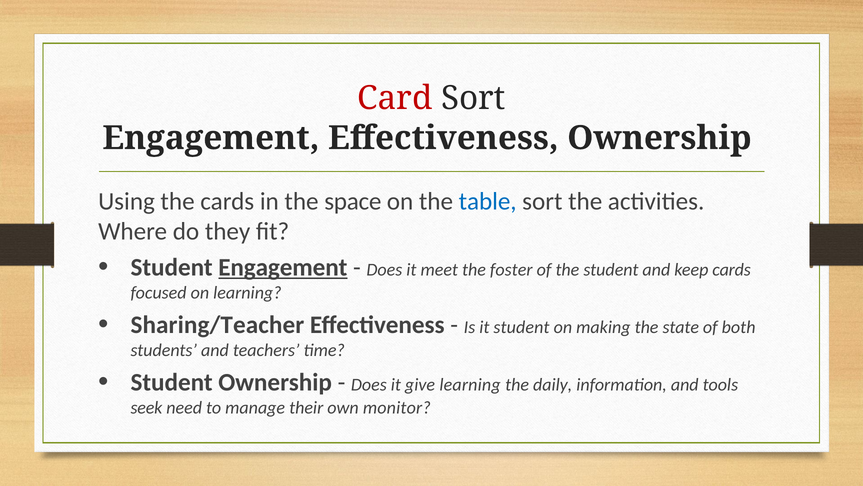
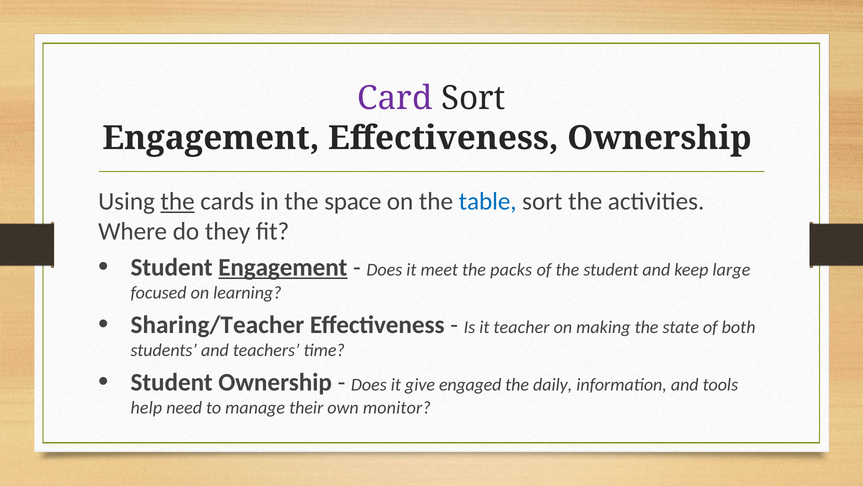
Card colour: red -> purple
the at (178, 201) underline: none -> present
foster: foster -> packs
keep cards: cards -> large
it student: student -> teacher
give learning: learning -> engaged
seek: seek -> help
